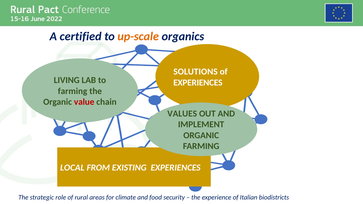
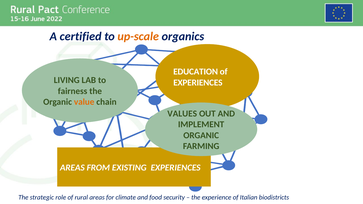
SOLUTIONS: SOLUTIONS -> EDUCATION
farming at (73, 91): farming -> fairness
value colour: red -> orange
LOCAL at (72, 168): LOCAL -> AREAS
